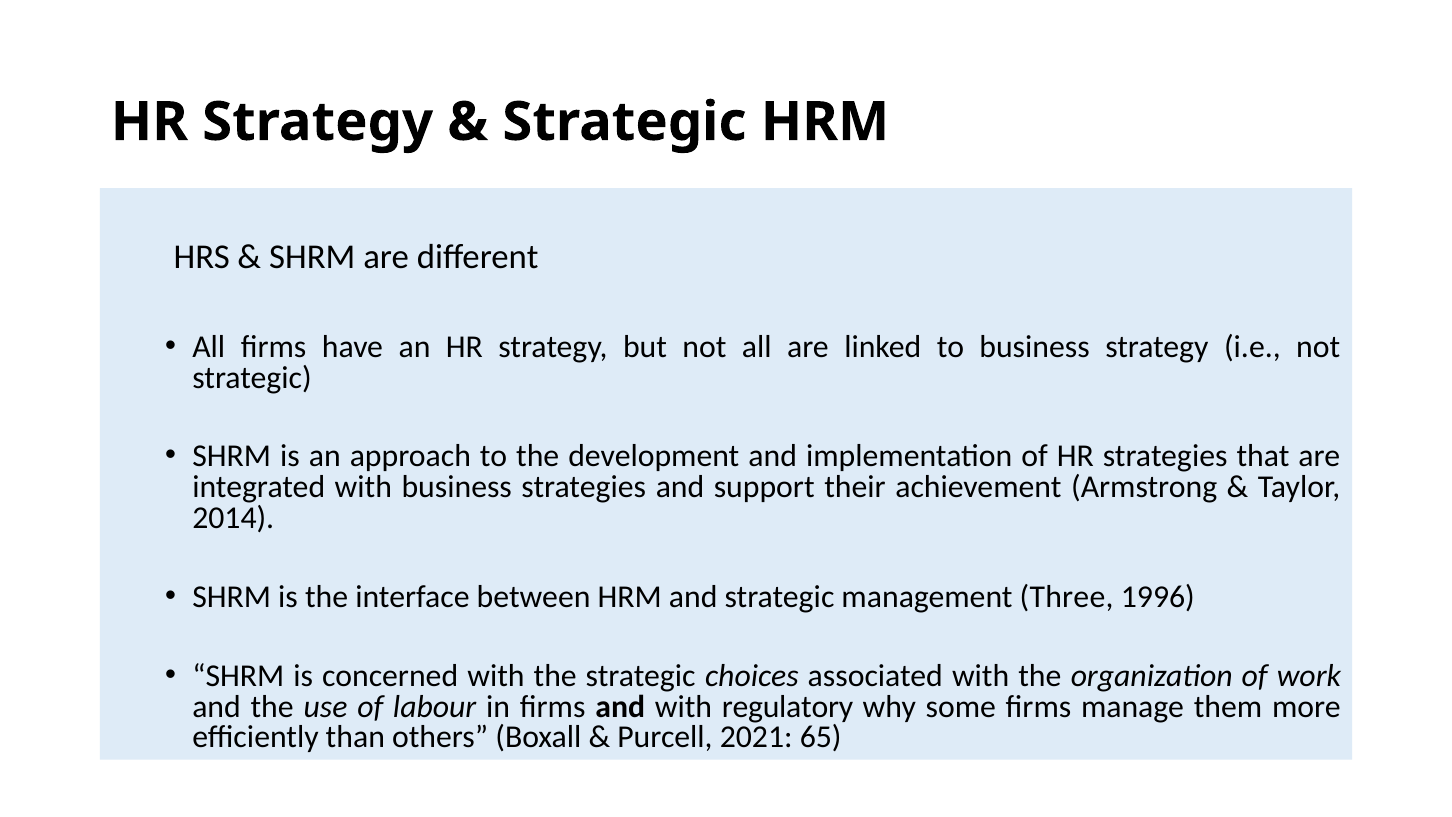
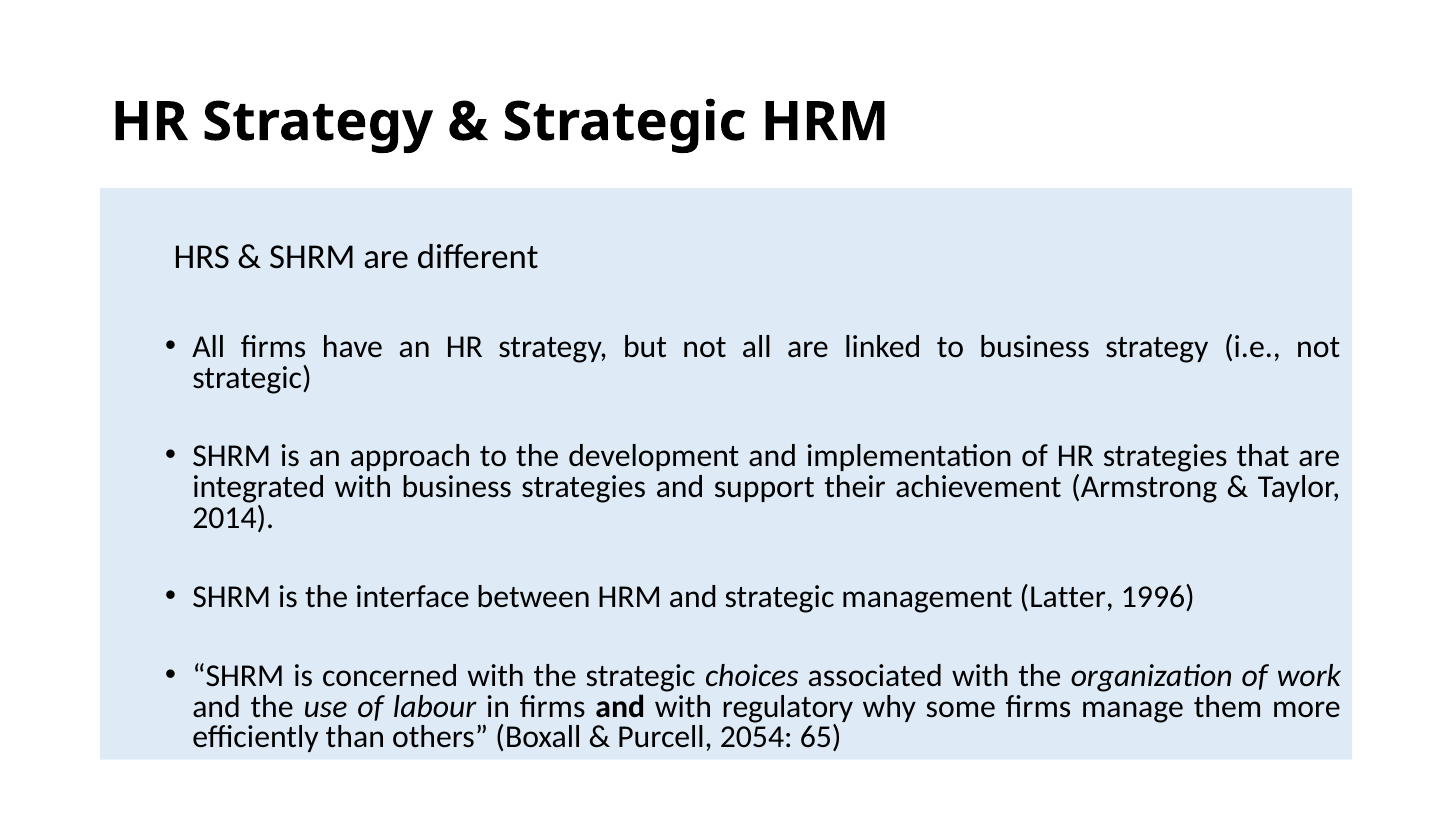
Three: Three -> Latter
2021: 2021 -> 2054
